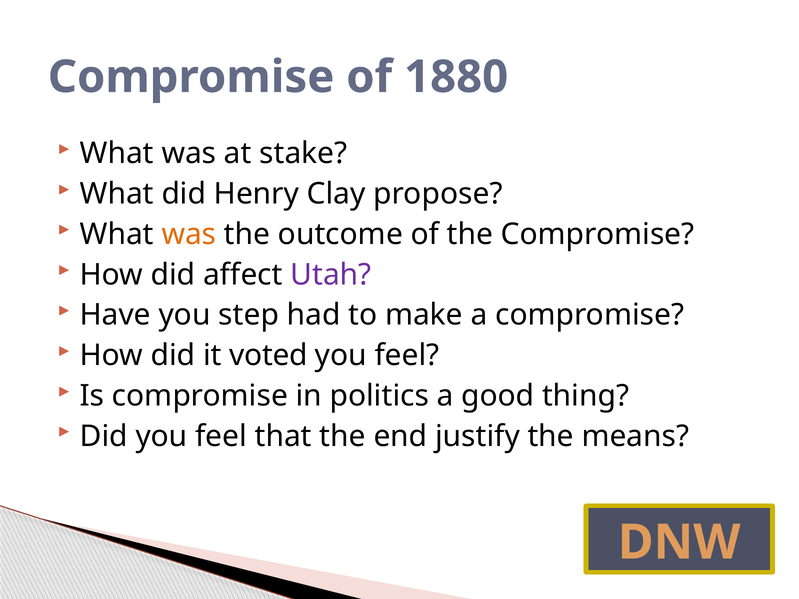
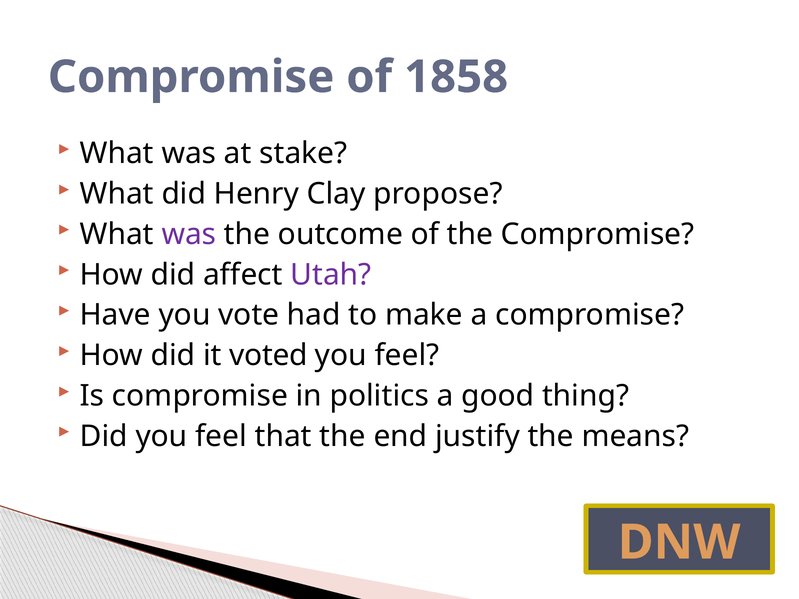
1880: 1880 -> 1858
was at (189, 234) colour: orange -> purple
step: step -> vote
